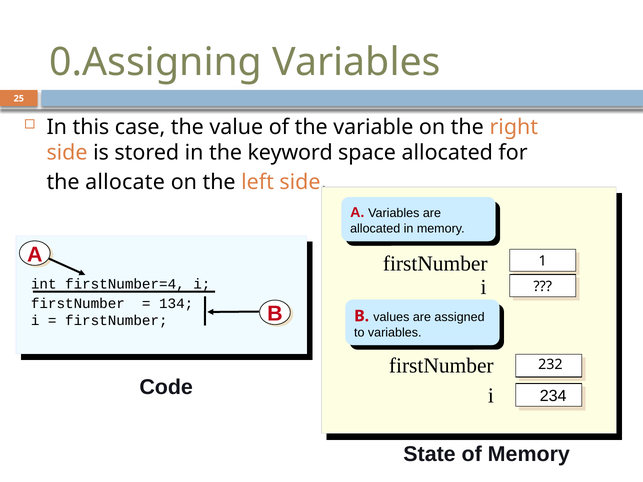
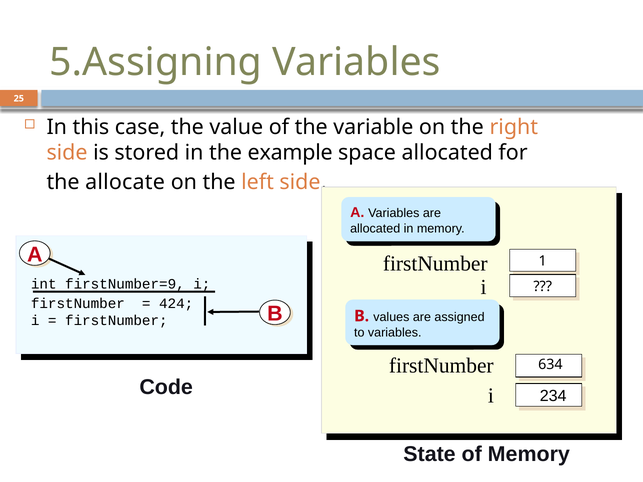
0.Assigning: 0.Assigning -> 5.Assigning
keyword: keyword -> example
firstNumber=4: firstNumber=4 -> firstNumber=9
134: 134 -> 424
232: 232 -> 634
